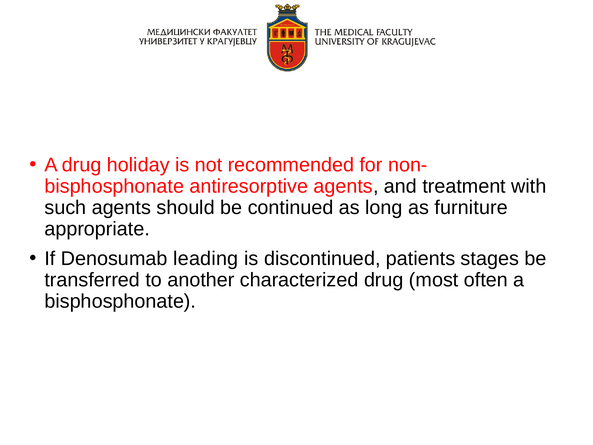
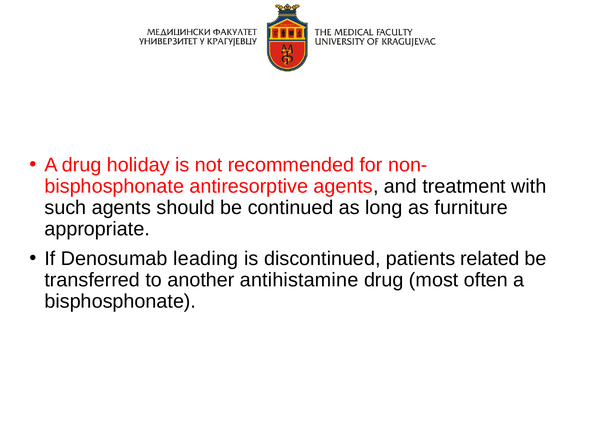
stages: stages -> related
characterized: characterized -> antihistamine
